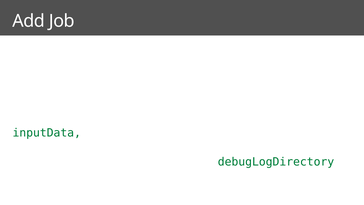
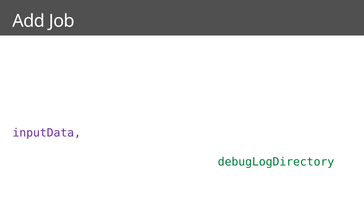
inputData colour: green -> purple
